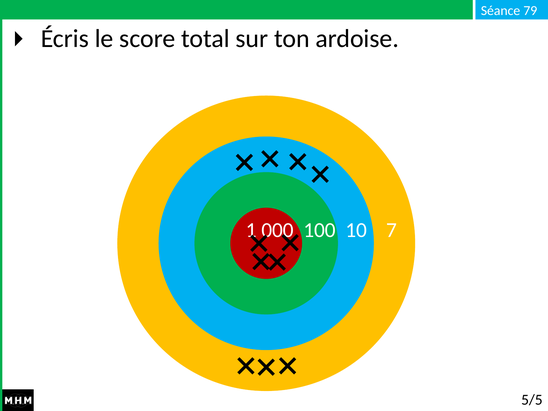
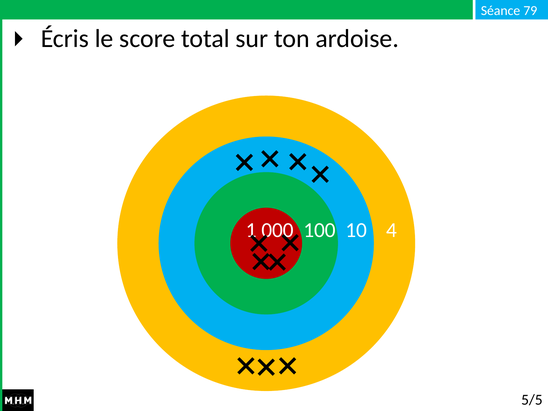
7: 7 -> 4
